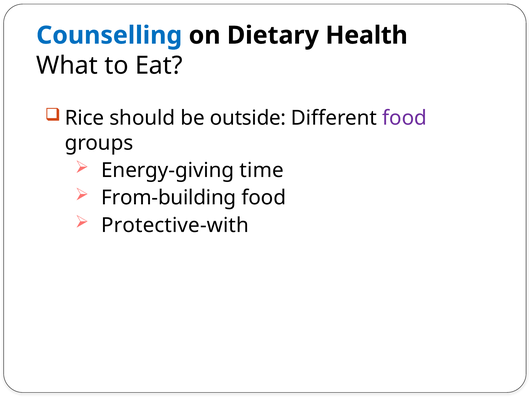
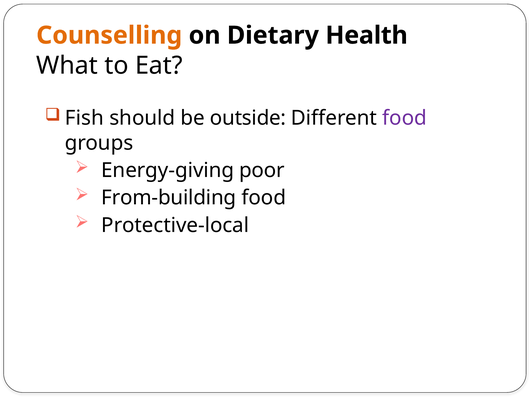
Counselling colour: blue -> orange
Rice: Rice -> Fish
time: time -> poor
Protective-with: Protective-with -> Protective-local
